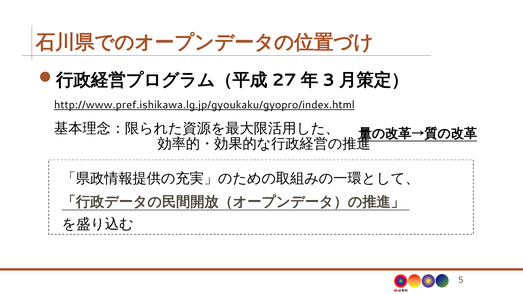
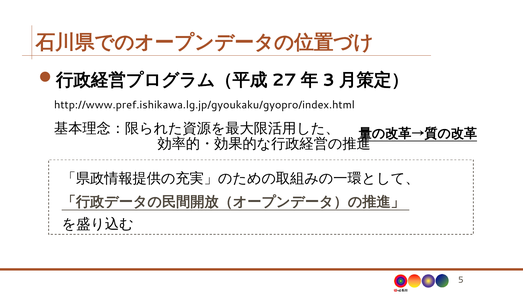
http://www.pref.ishikawa.lg.jp/gyoukaku/gyopro/index.html underline: present -> none
